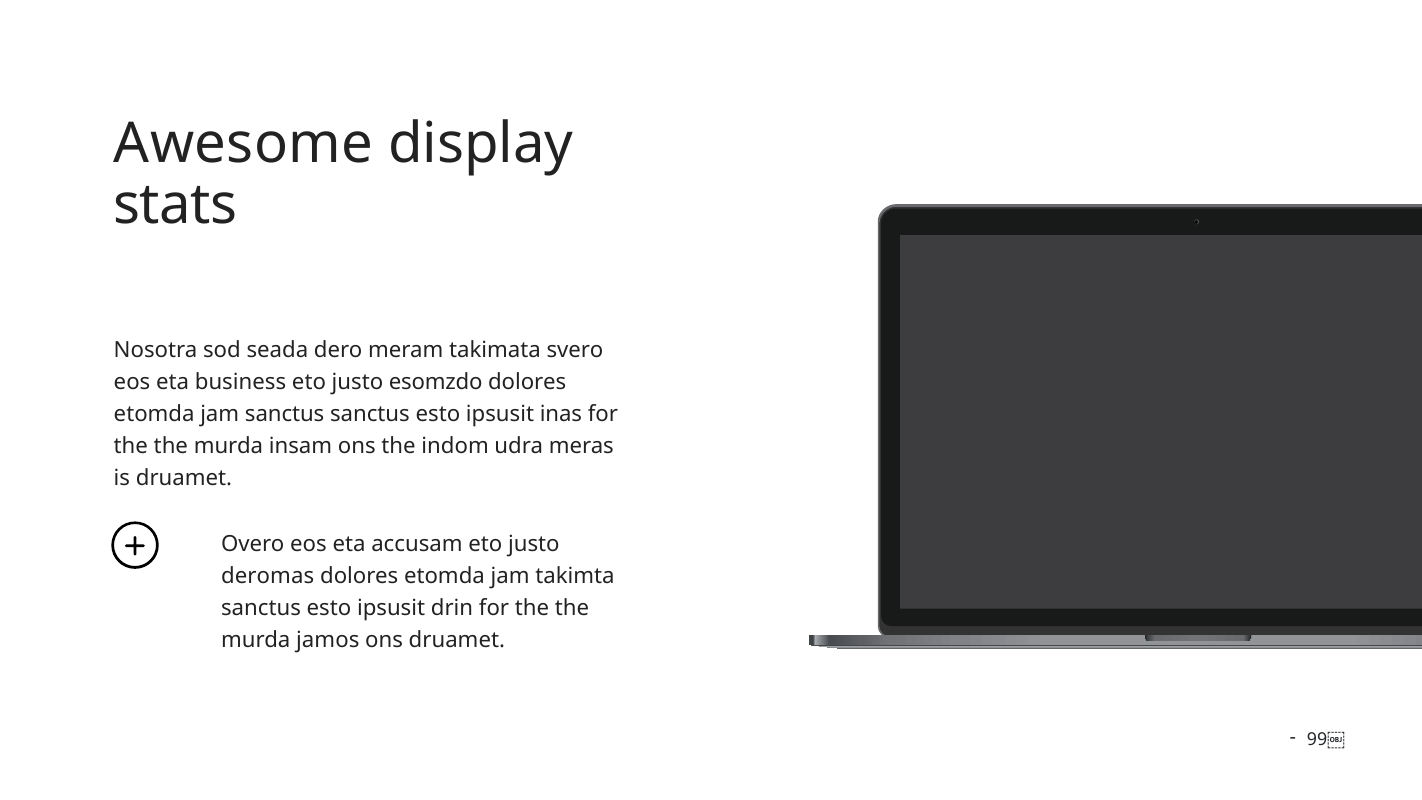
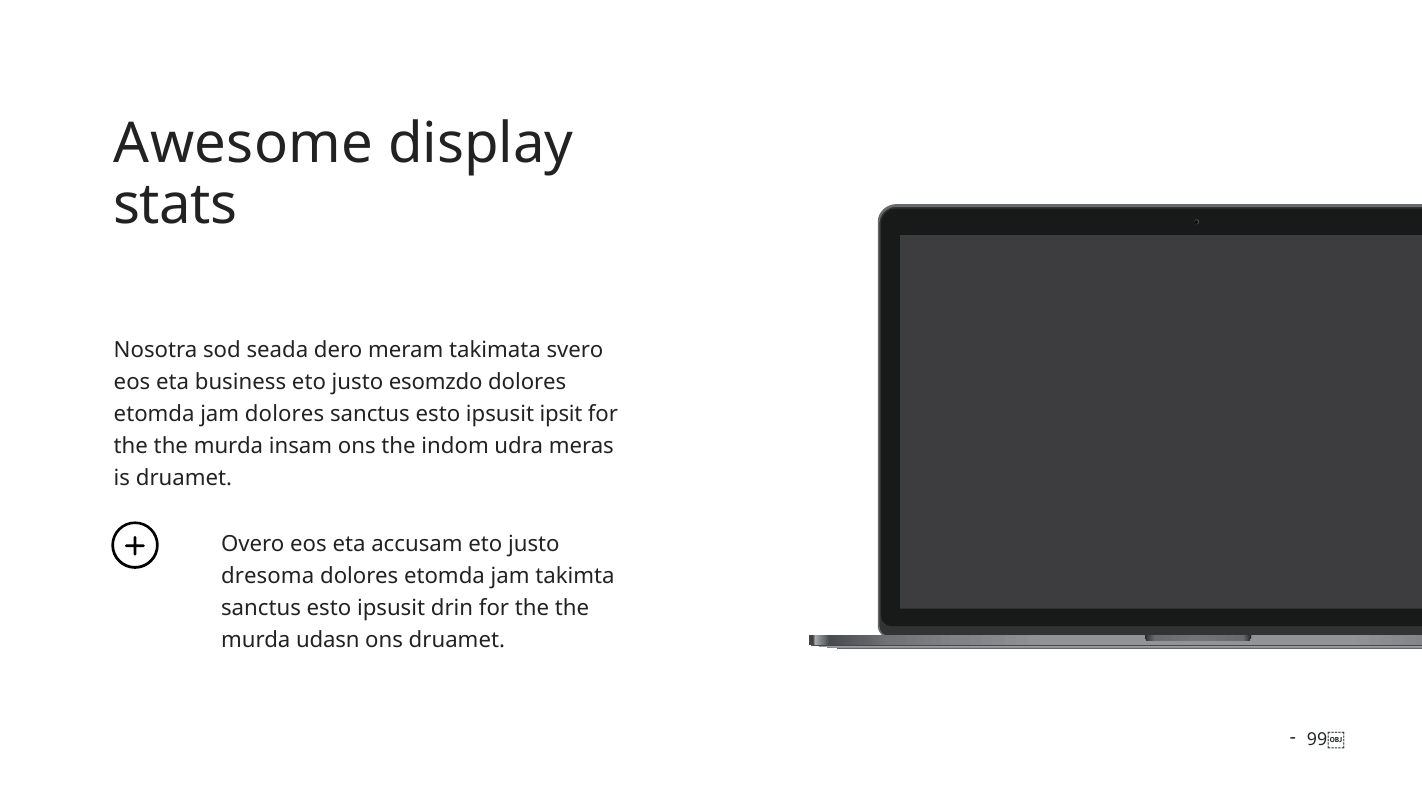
jam sanctus: sanctus -> dolores
inas: inas -> ipsit
deromas: deromas -> dresoma
jamos: jamos -> udasn
